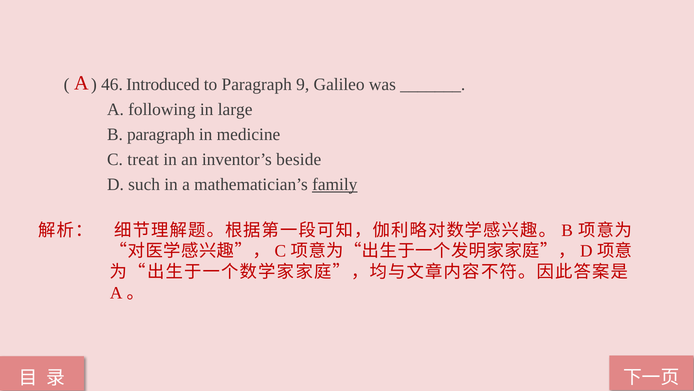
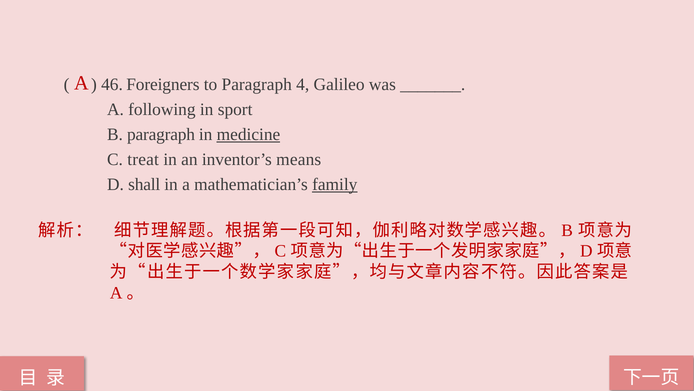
Introduced: Introduced -> Foreigners
9: 9 -> 4
large: large -> sport
medicine underline: none -> present
beside: beside -> means
such: such -> shall
